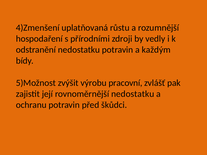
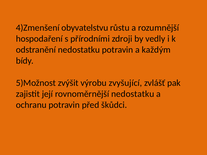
uplatňovaná: uplatňovaná -> obyvatelstvu
pracovní: pracovní -> zvyšující
